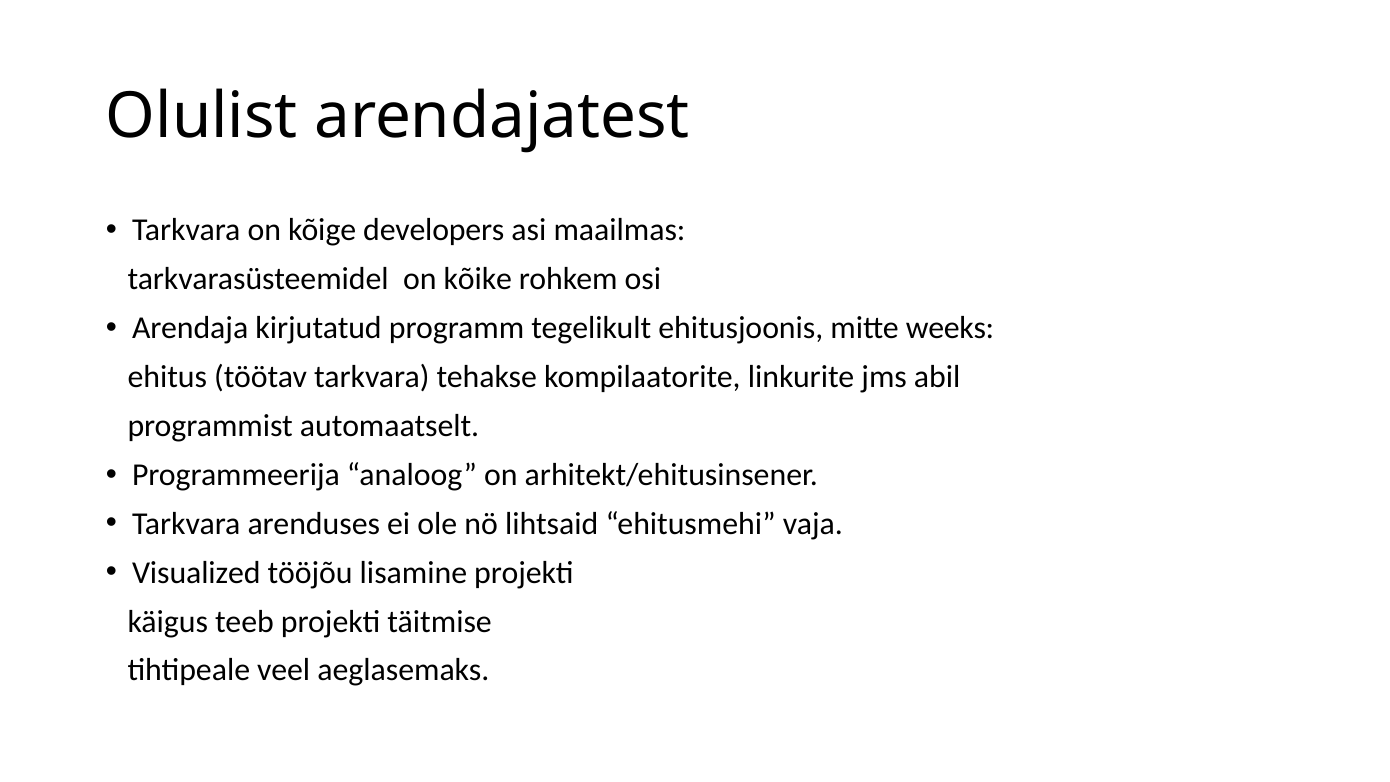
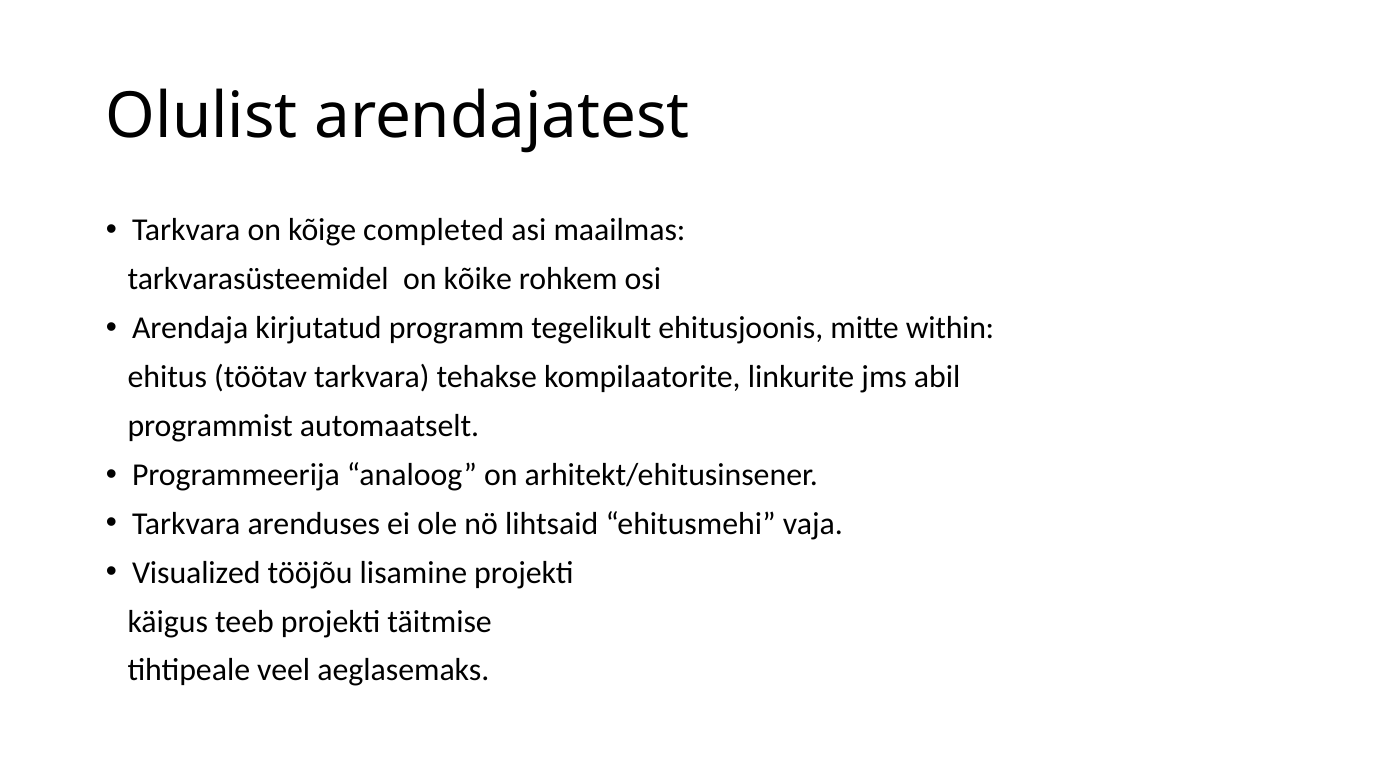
developers: developers -> completed
weeks: weeks -> within
